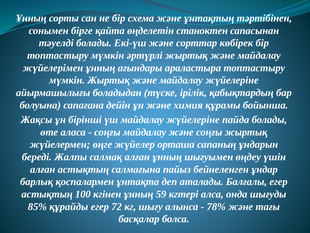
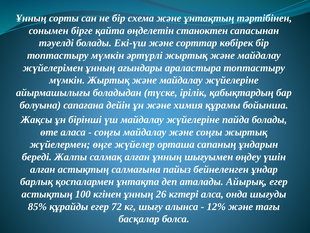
Балғалы: Балғалы -> Айырық
59: 59 -> 26
78%: 78% -> 12%
